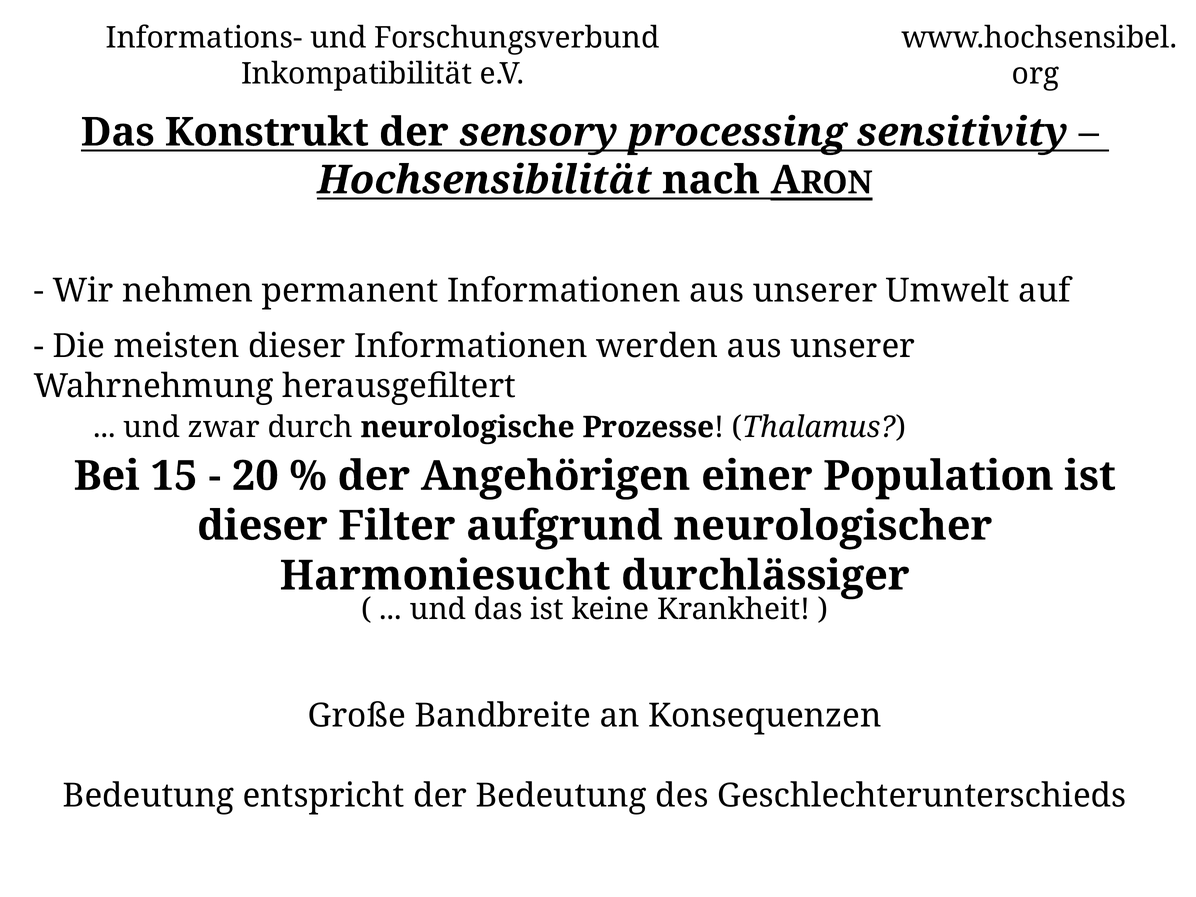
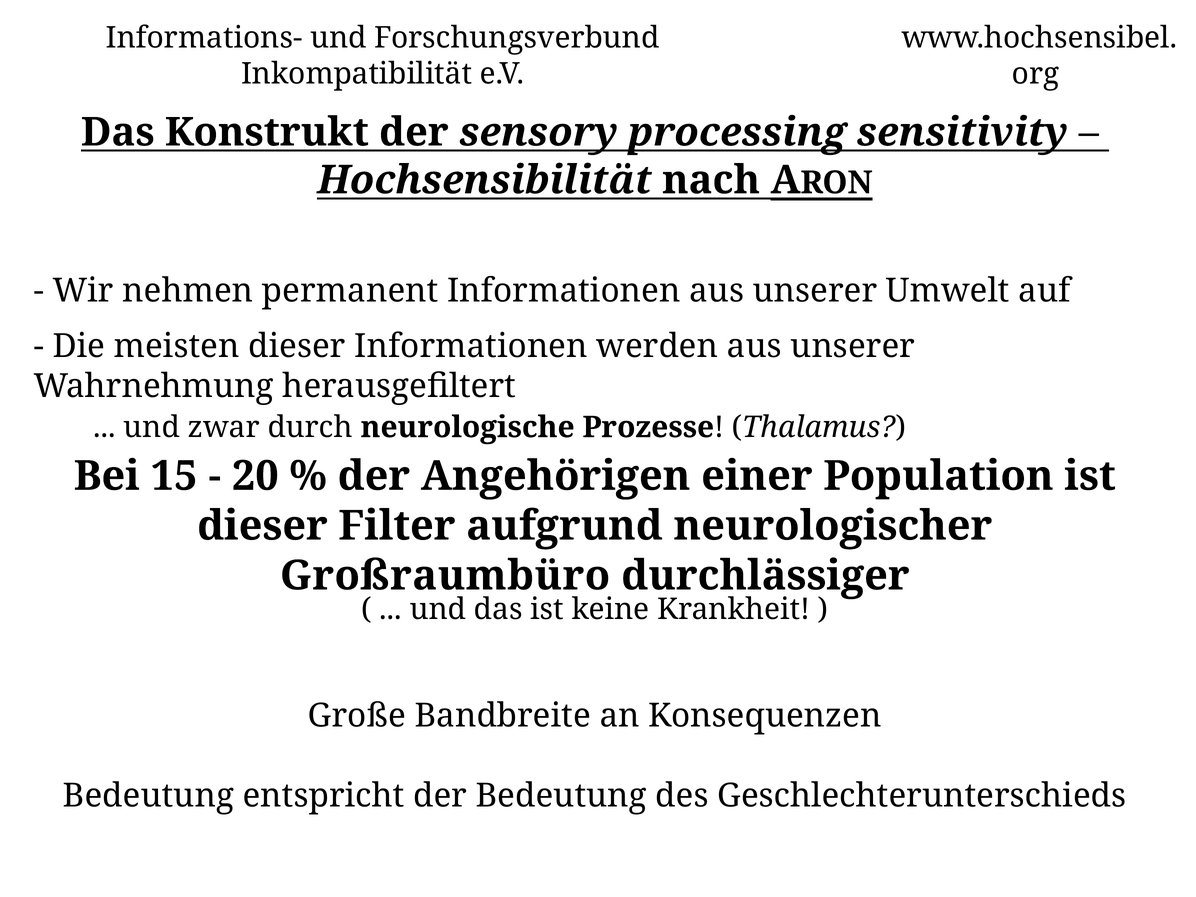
Harmoniesucht: Harmoniesucht -> Großraumbüro
